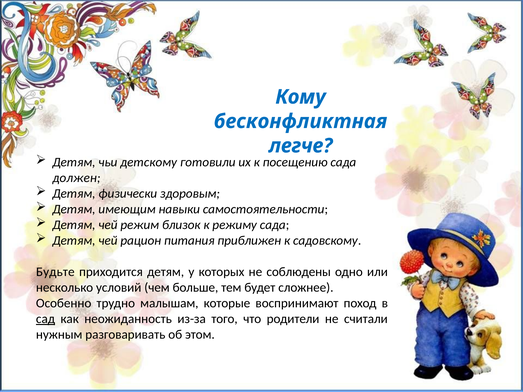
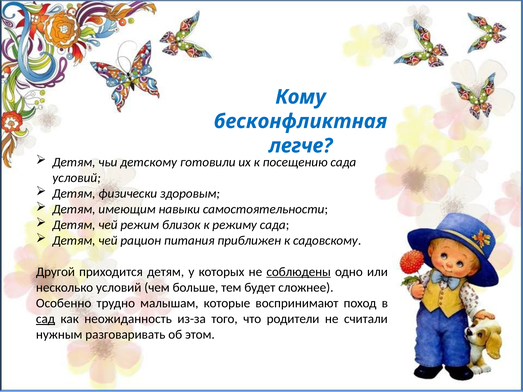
должен at (77, 178): должен -> условий
Будьте: Будьте -> Другой
соблюдены underline: none -> present
